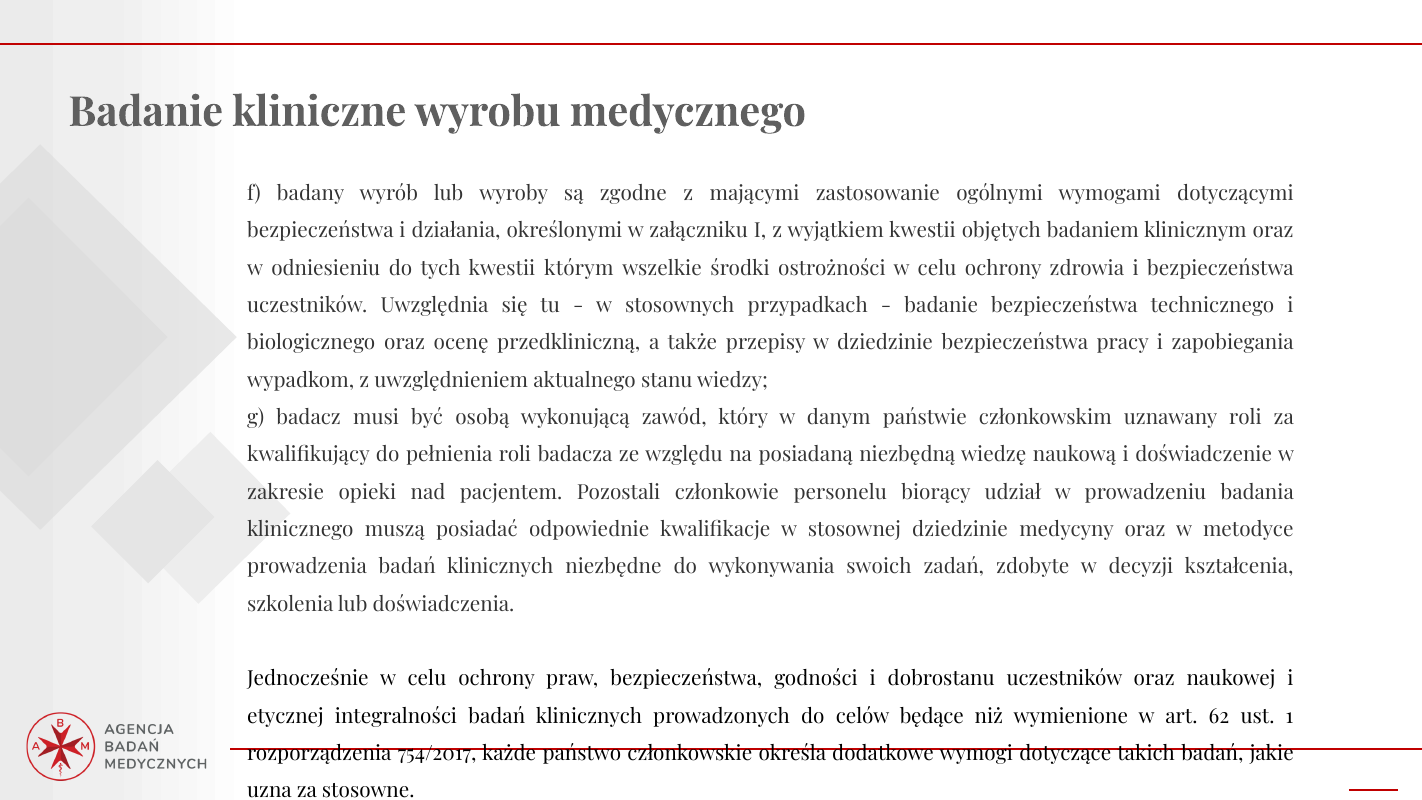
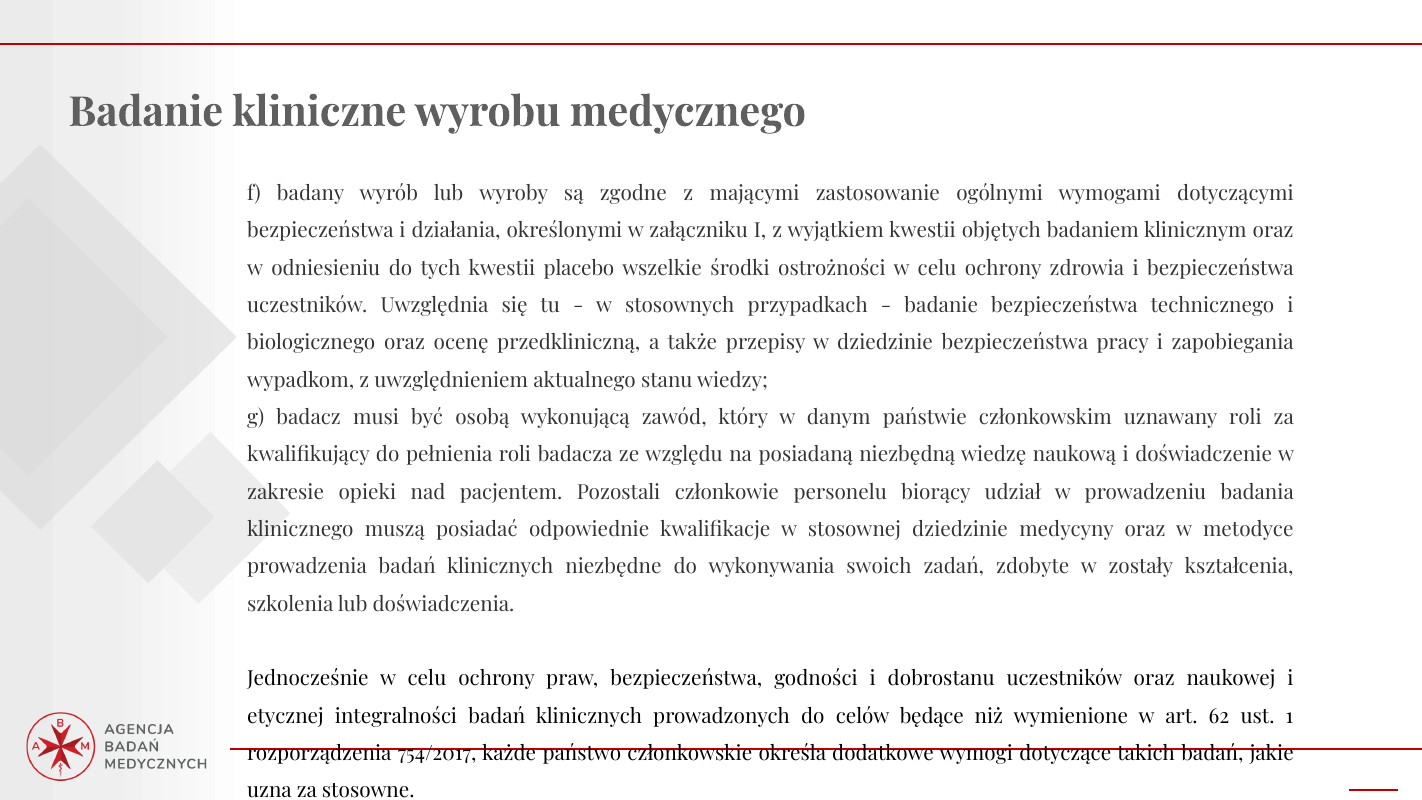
którym: którym -> placebo
decyzji: decyzji -> zostały
